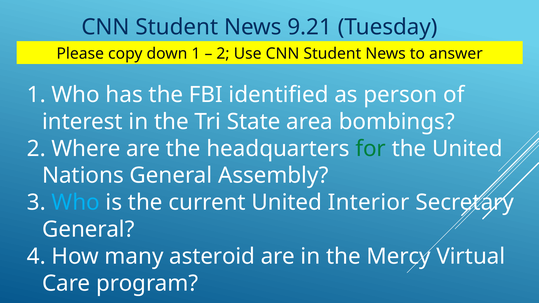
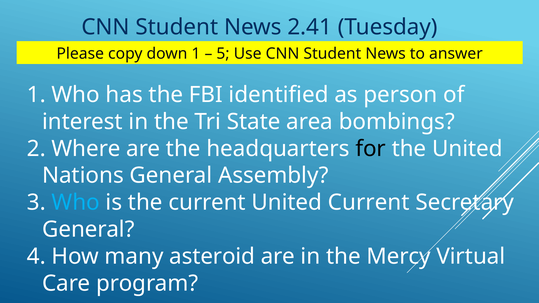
9.21: 9.21 -> 2.41
2 at (223, 54): 2 -> 5
for colour: green -> black
United Interior: Interior -> Current
